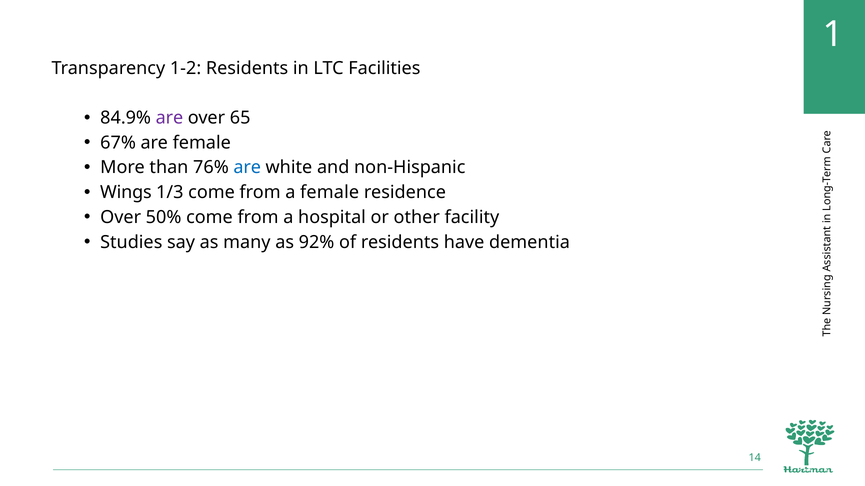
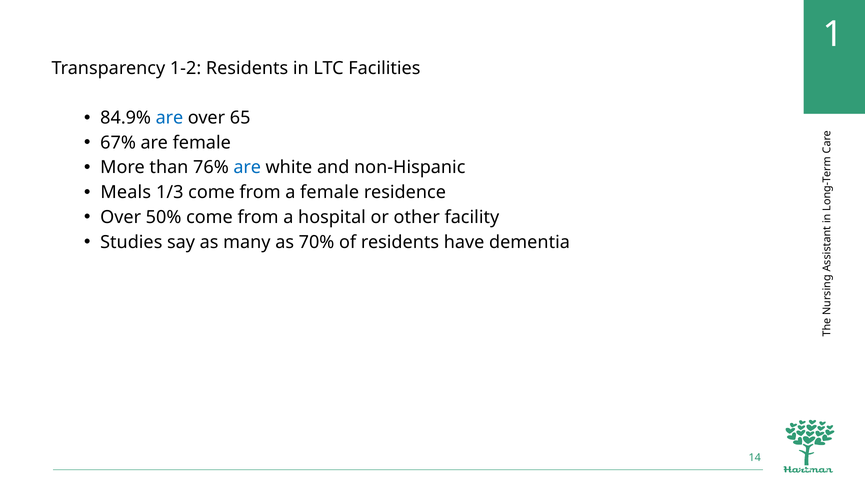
are at (169, 118) colour: purple -> blue
Wings: Wings -> Meals
92%: 92% -> 70%
